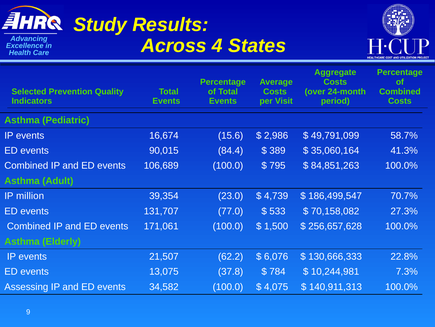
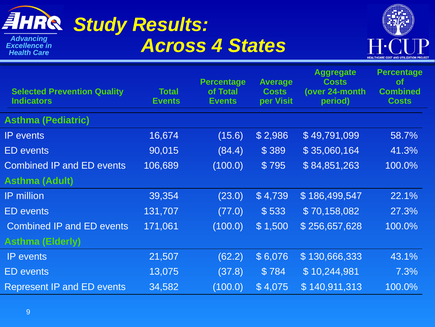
70.7%: 70.7% -> 22.1%
22.8%: 22.8% -> 43.1%
Assessing: Assessing -> Represent
